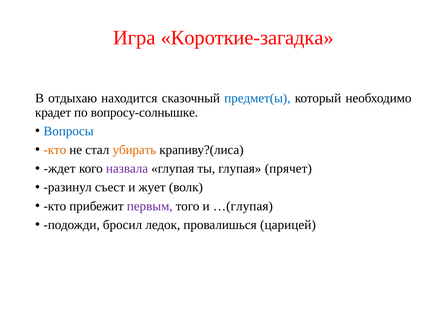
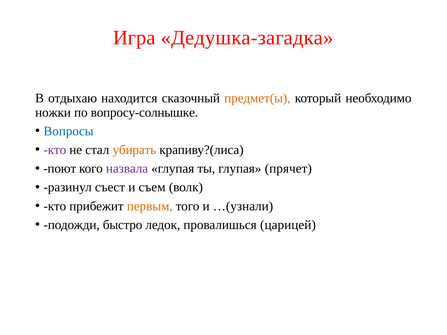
Короткие-загадка: Короткие-загадка -> Дедушка-загадка
предмет(ы colour: blue -> orange
крадет: крадет -> ножки
кто at (55, 150) colour: orange -> purple
ждет: ждет -> поют
жует: жует -> съем
первым colour: purple -> orange
…(глупая: …(глупая -> …(узнали
бросил: бросил -> быстро
